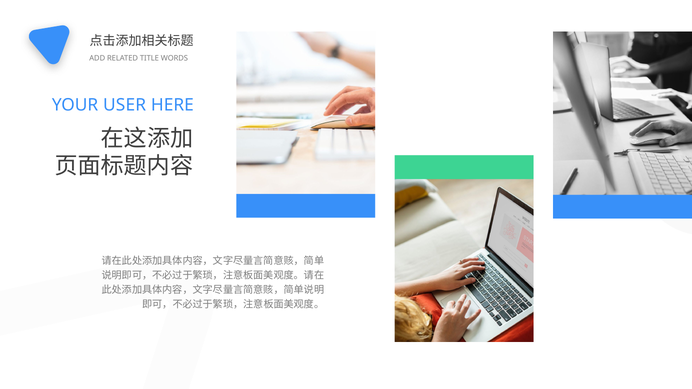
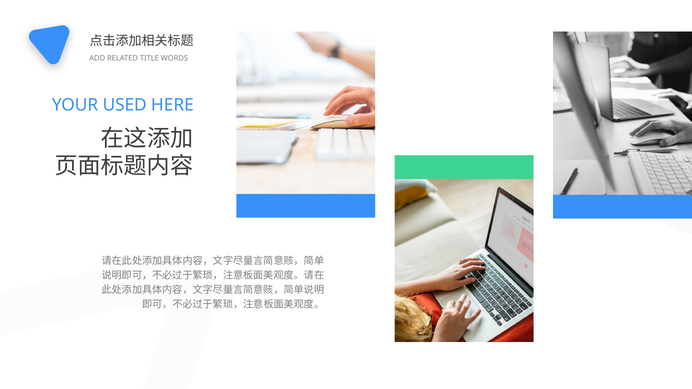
USER: USER -> USED
